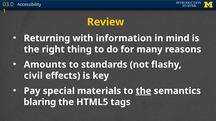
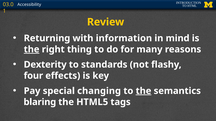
the at (32, 50) underline: none -> present
Amounts: Amounts -> Dexterity
civil: civil -> four
materials: materials -> changing
